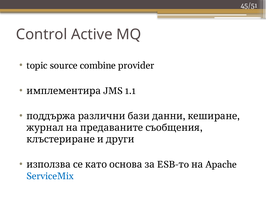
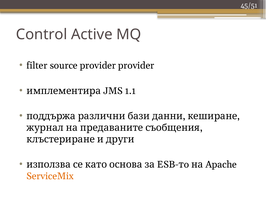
topic: topic -> filter
source combine: combine -> provider
ServiceMix colour: blue -> orange
